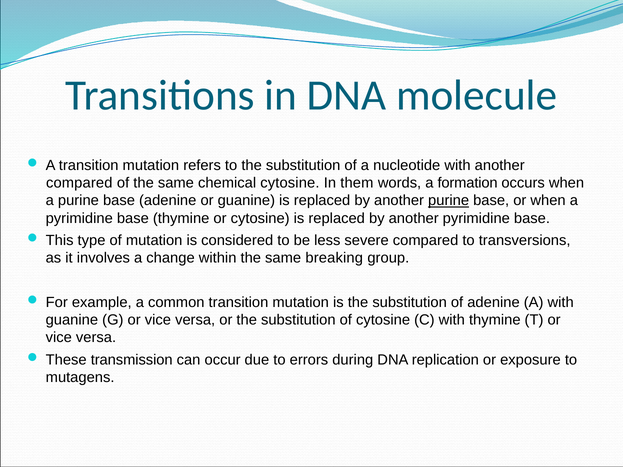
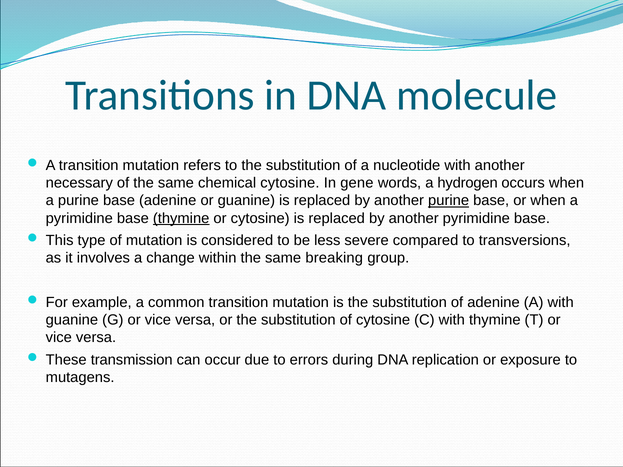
compared at (79, 183): compared -> necessary
them: them -> gene
formation: formation -> hydrogen
thymine at (181, 218) underline: none -> present
